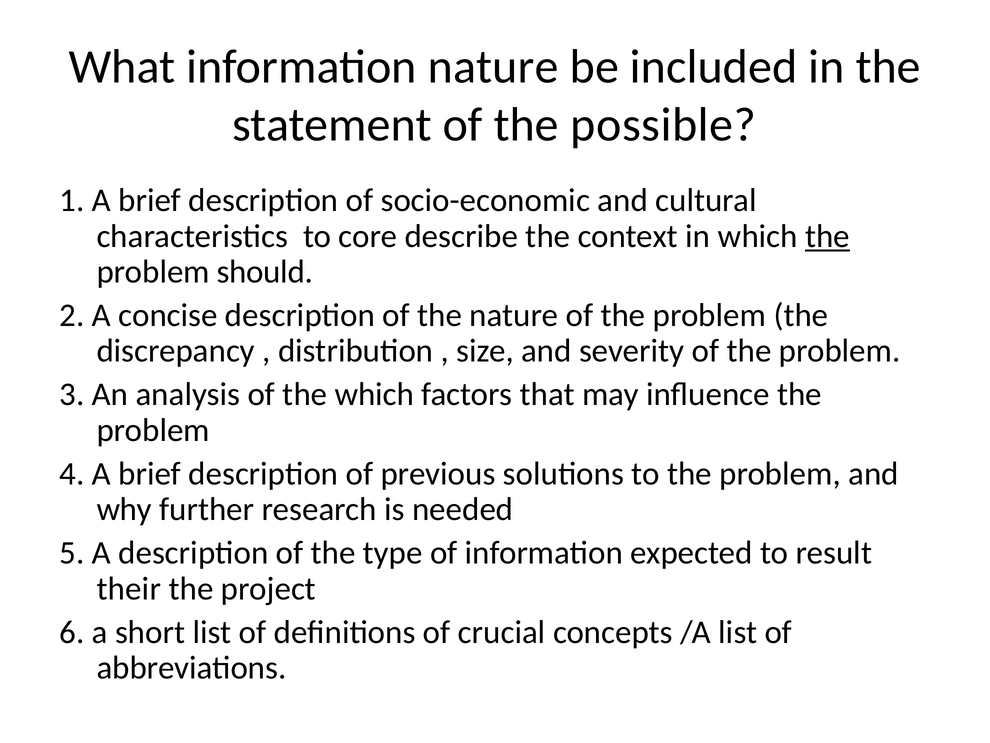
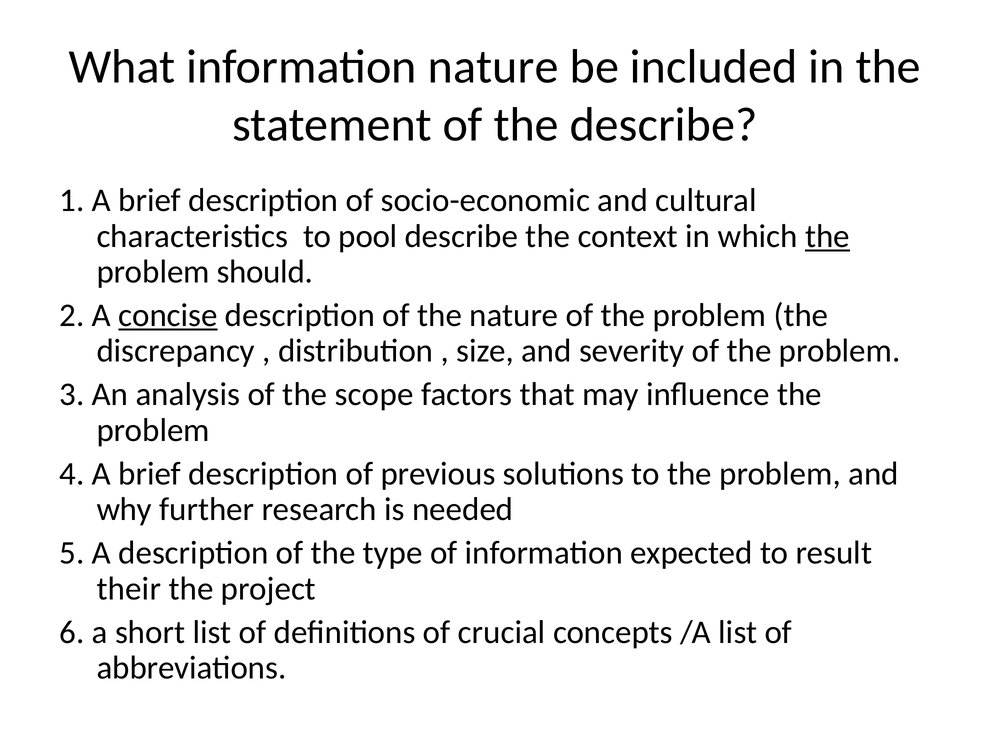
the possible: possible -> describe
core: core -> pool
concise underline: none -> present
the which: which -> scope
